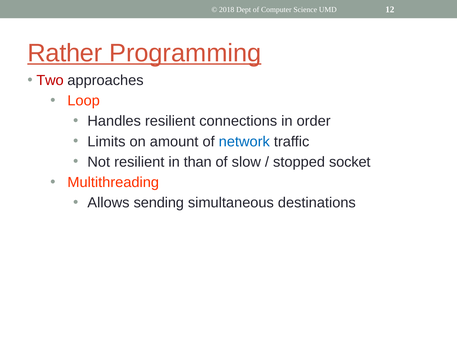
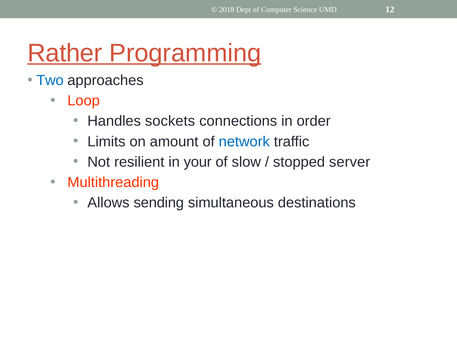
Two colour: red -> blue
Handles resilient: resilient -> sockets
than: than -> your
socket: socket -> server
